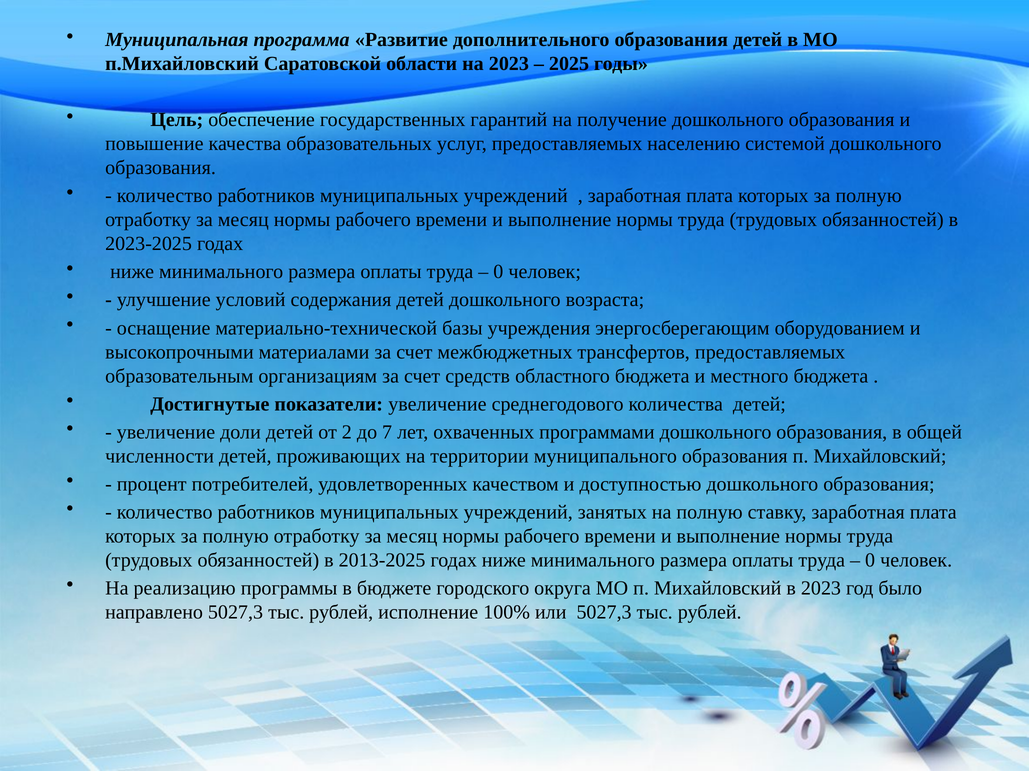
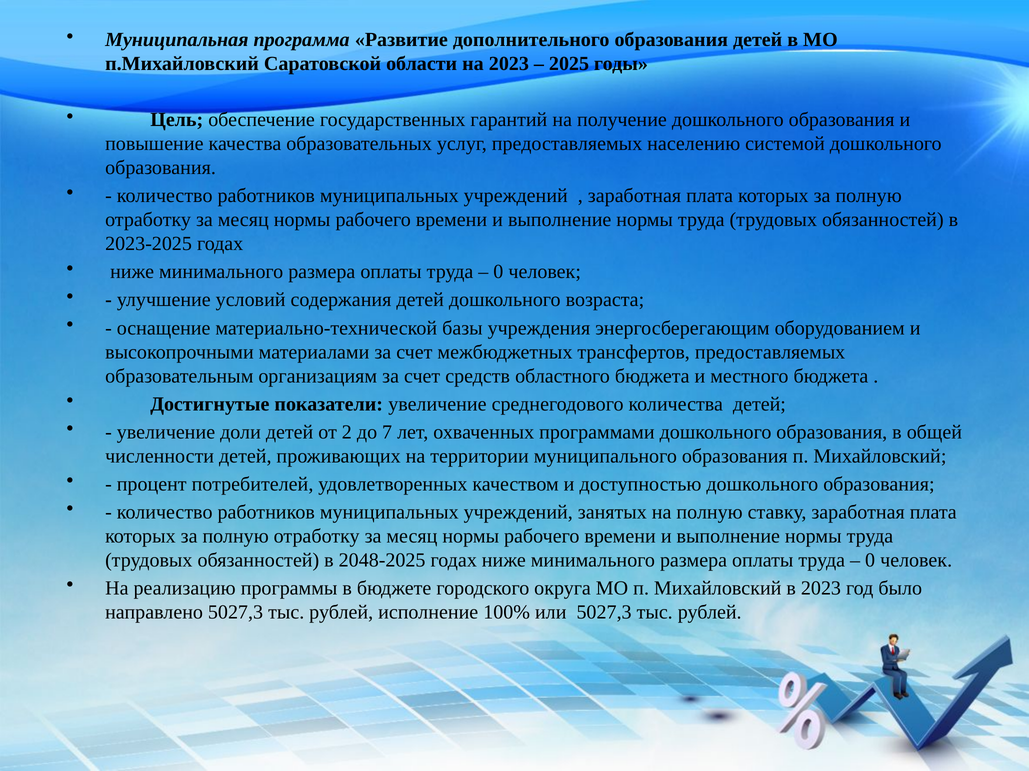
2013-2025: 2013-2025 -> 2048-2025
